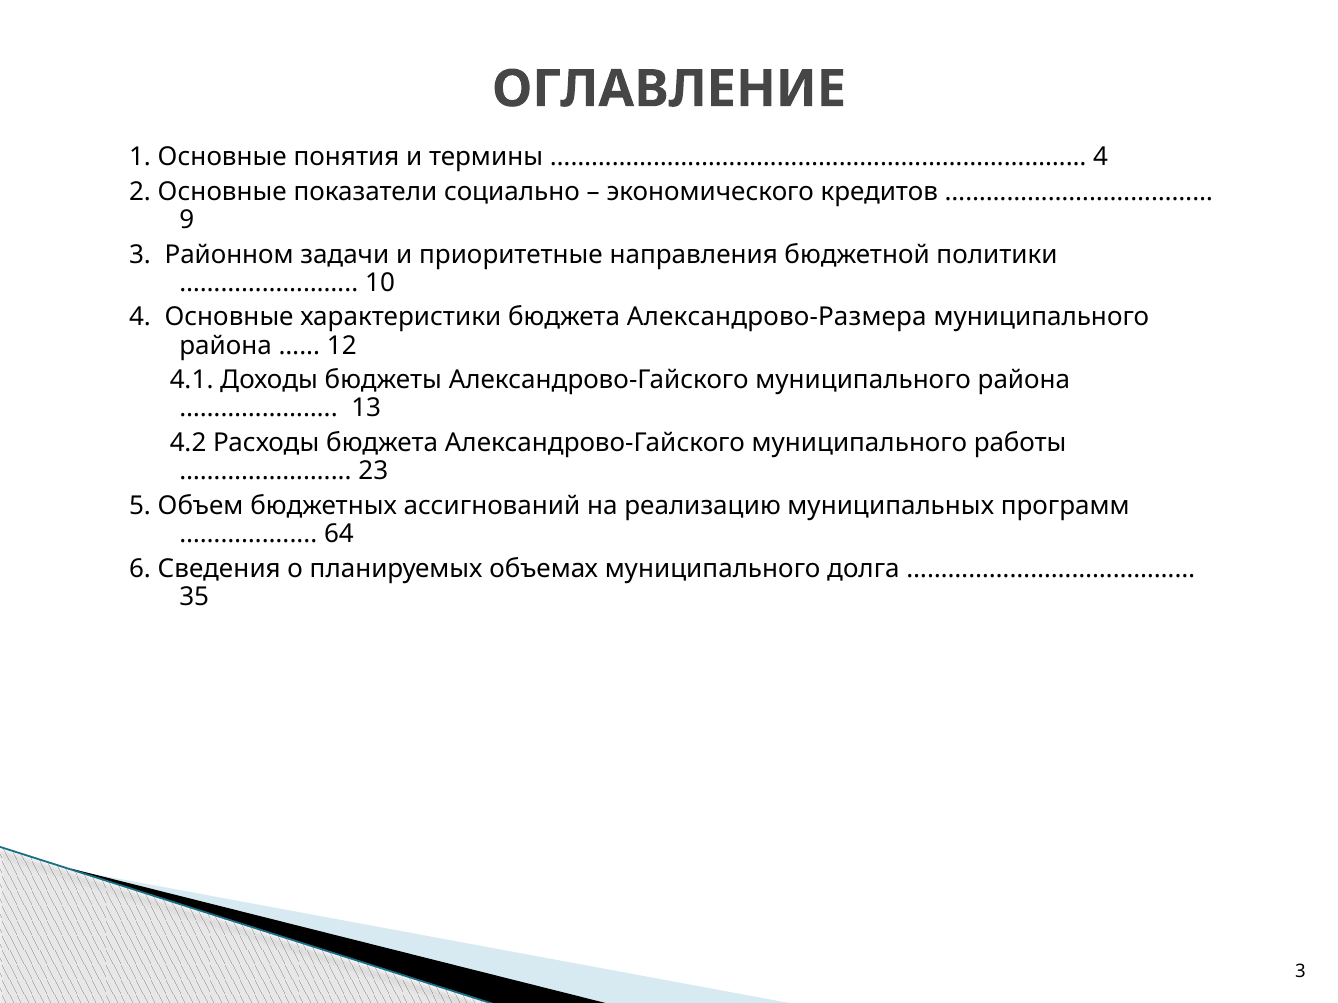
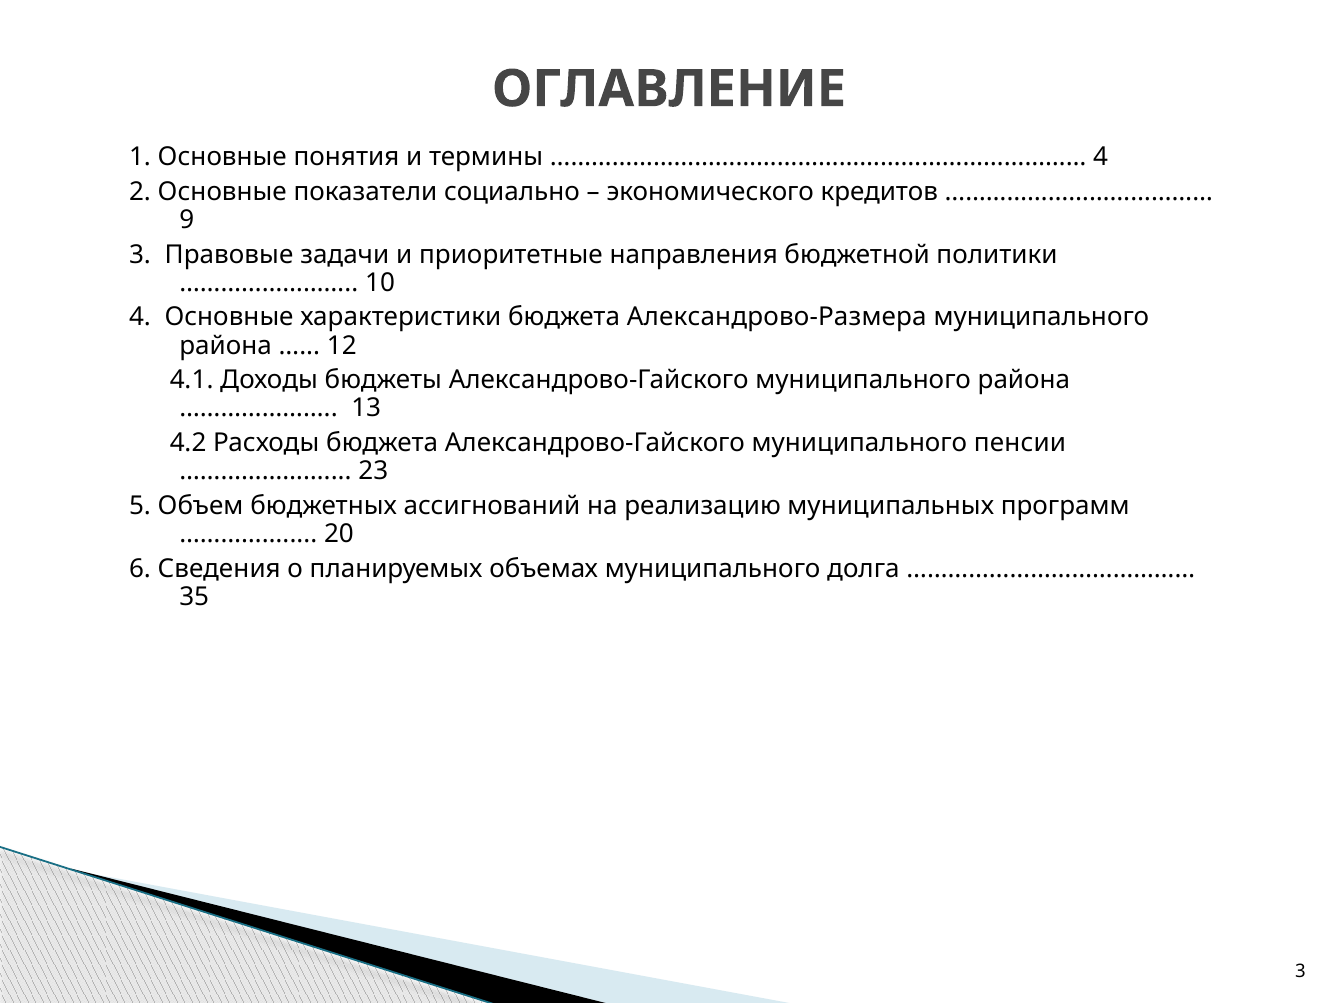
Районном: Районном -> Правовые
работы: работы -> пенсии
64: 64 -> 20
